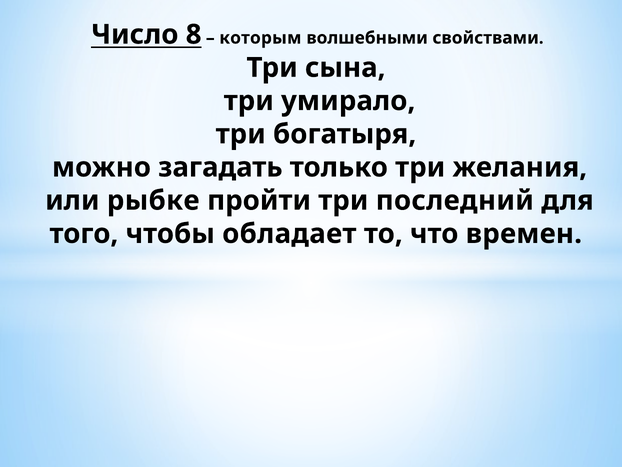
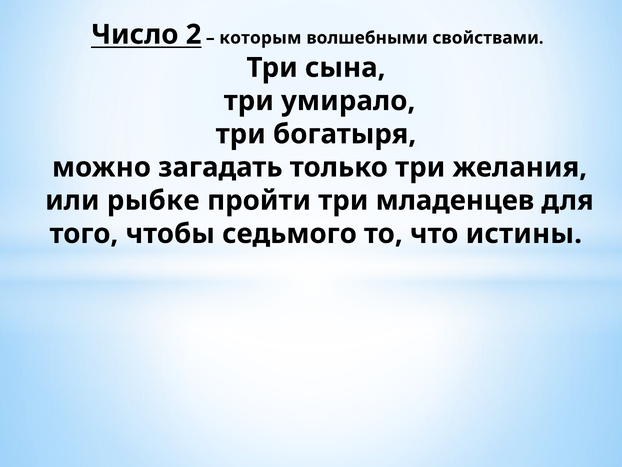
8: 8 -> 2
последний: последний -> младенцев
обладает: обладает -> седьмого
времен: времен -> истины
